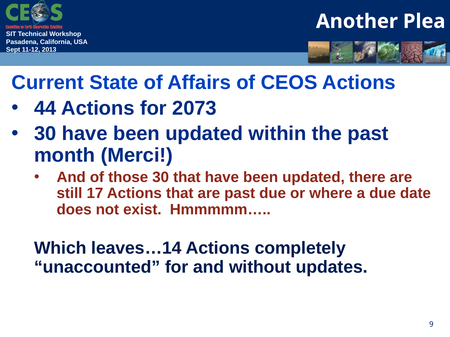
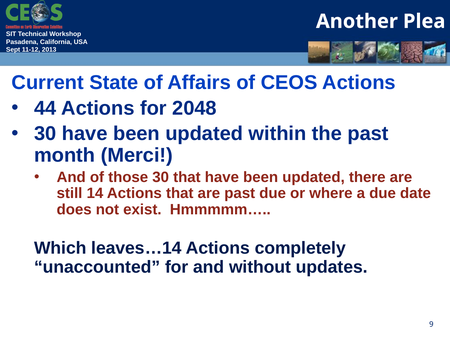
2073: 2073 -> 2048
17: 17 -> 14
